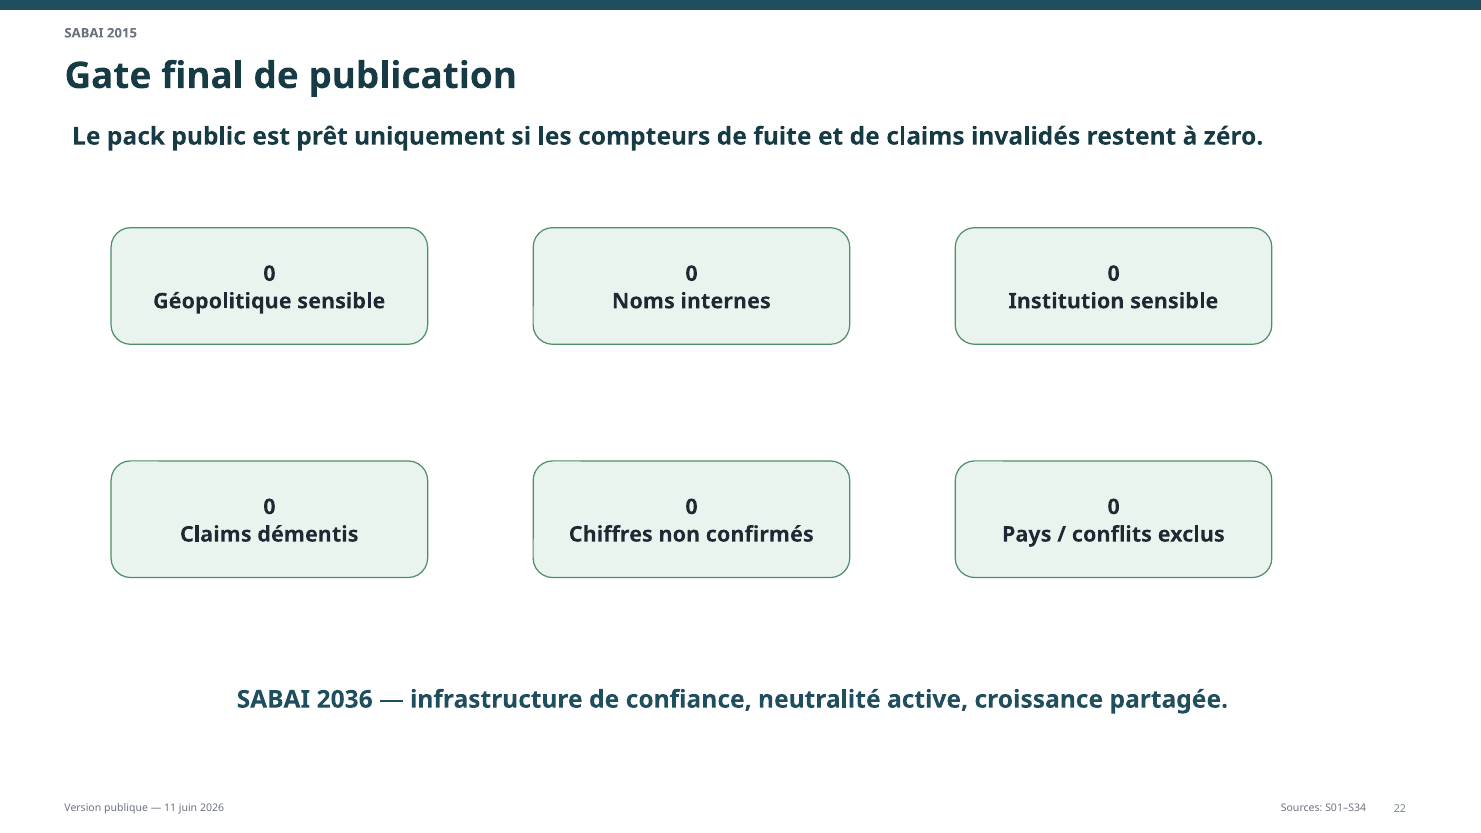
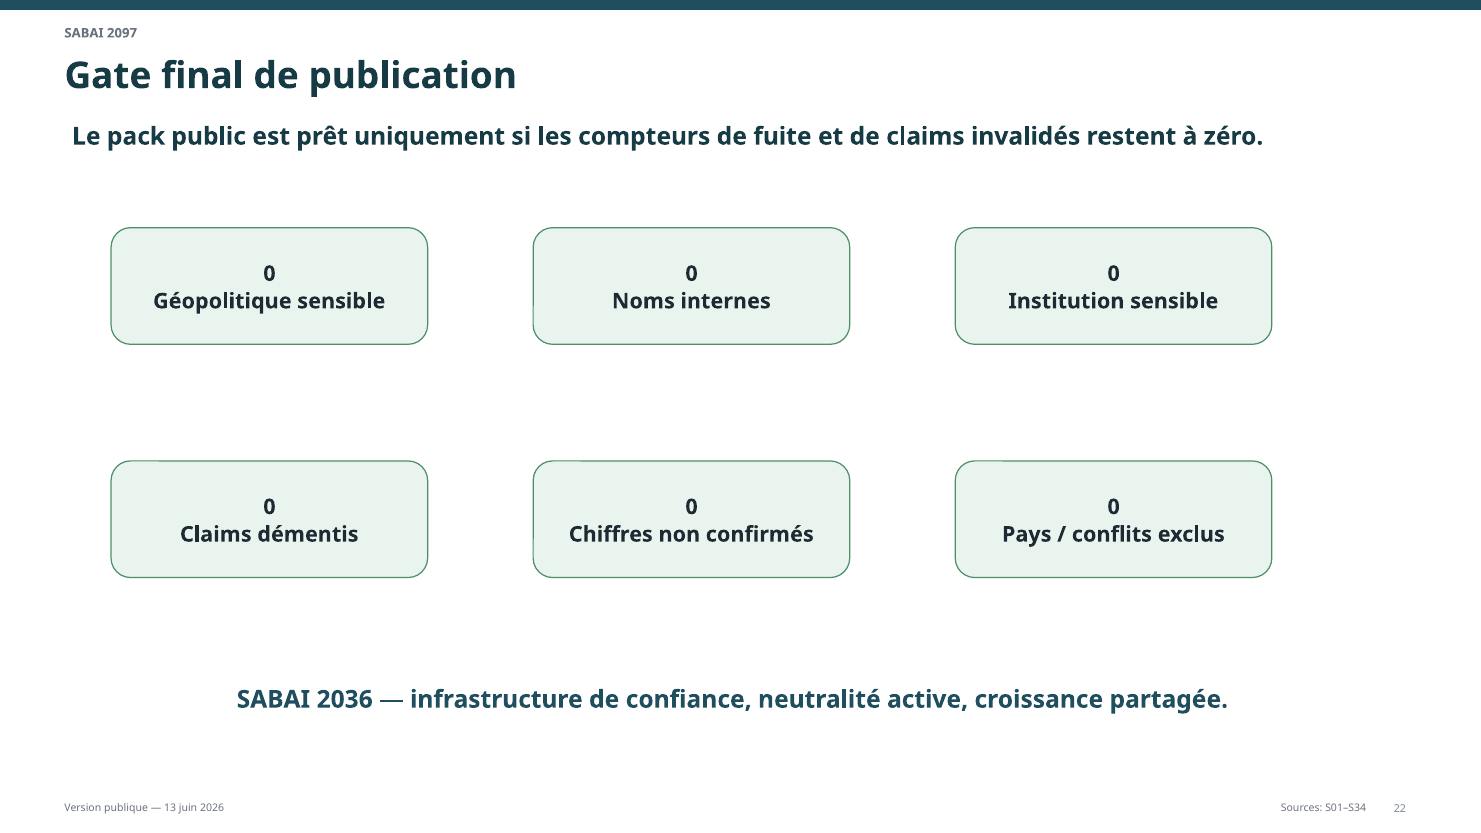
2015: 2015 -> 2097
11: 11 -> 13
